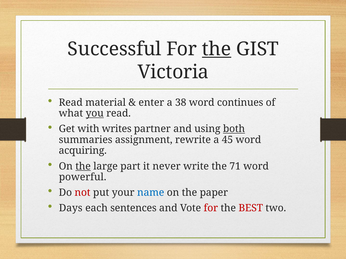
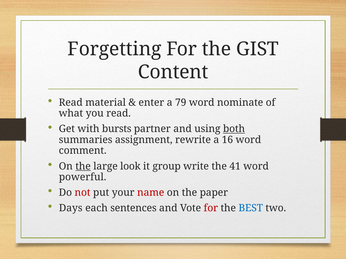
Successful: Successful -> Forgetting
the at (217, 49) underline: present -> none
Victoria: Victoria -> Content
38: 38 -> 79
continues: continues -> nominate
you underline: present -> none
writes: writes -> bursts
45: 45 -> 16
acquiring: acquiring -> comment
part: part -> look
never: never -> group
71: 71 -> 41
name colour: blue -> red
BEST colour: red -> blue
